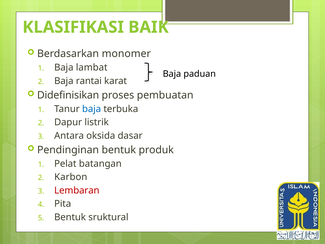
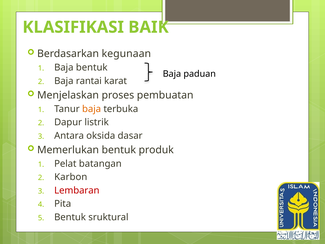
monomer: monomer -> kegunaan
Baja lambat: lambat -> bentuk
Didefinisikan: Didefinisikan -> Menjelaskan
baja at (92, 109) colour: blue -> orange
Pendinginan: Pendinginan -> Memerlukan
